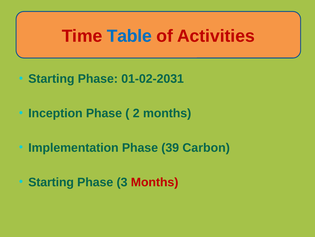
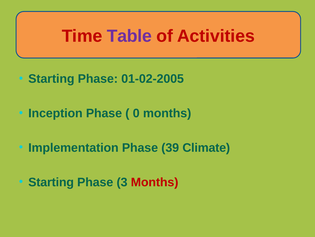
Table colour: blue -> purple
01-02-2031: 01-02-2031 -> 01-02-2005
2: 2 -> 0
Carbon: Carbon -> Climate
